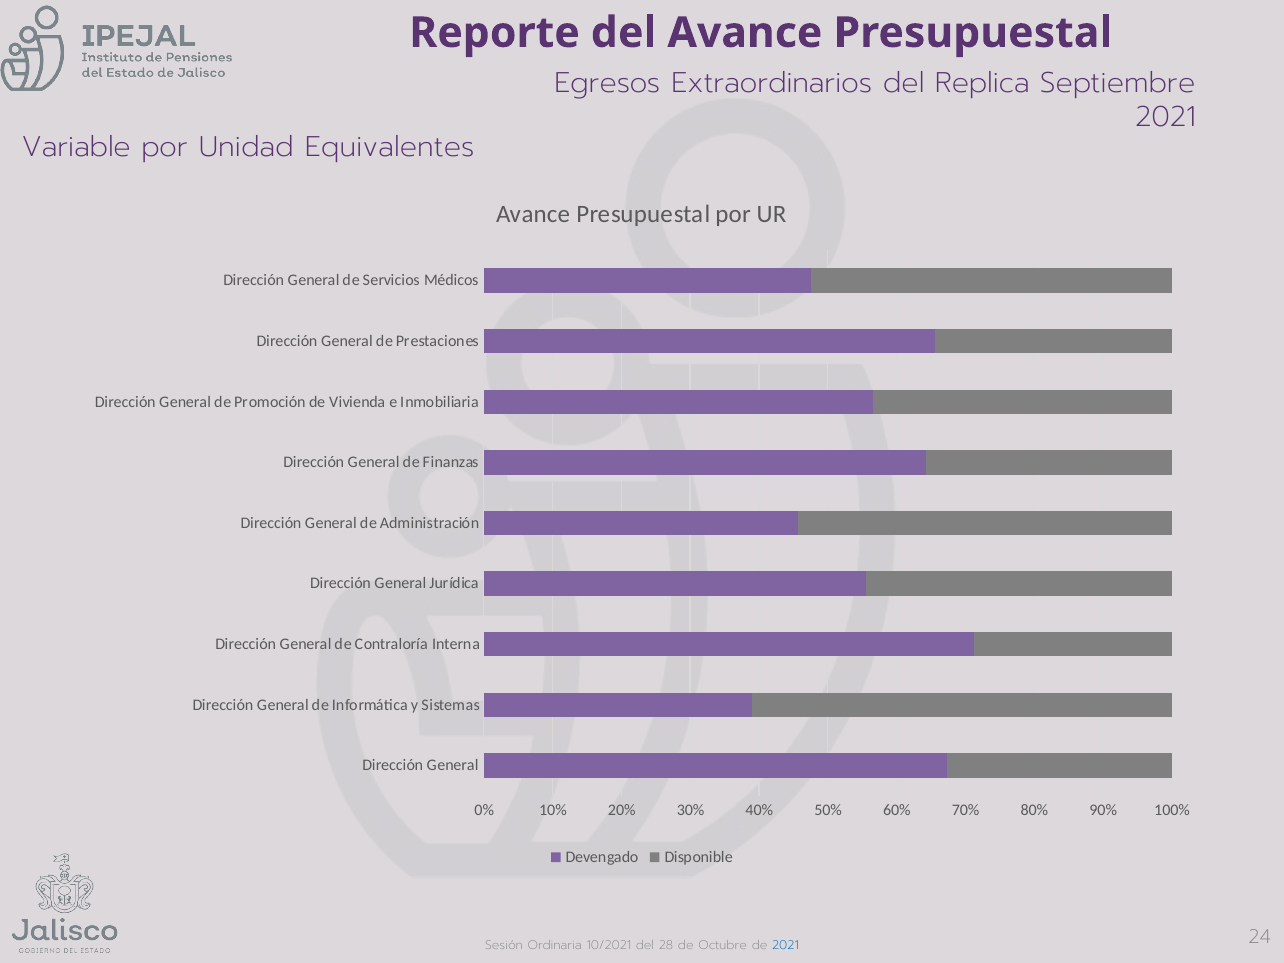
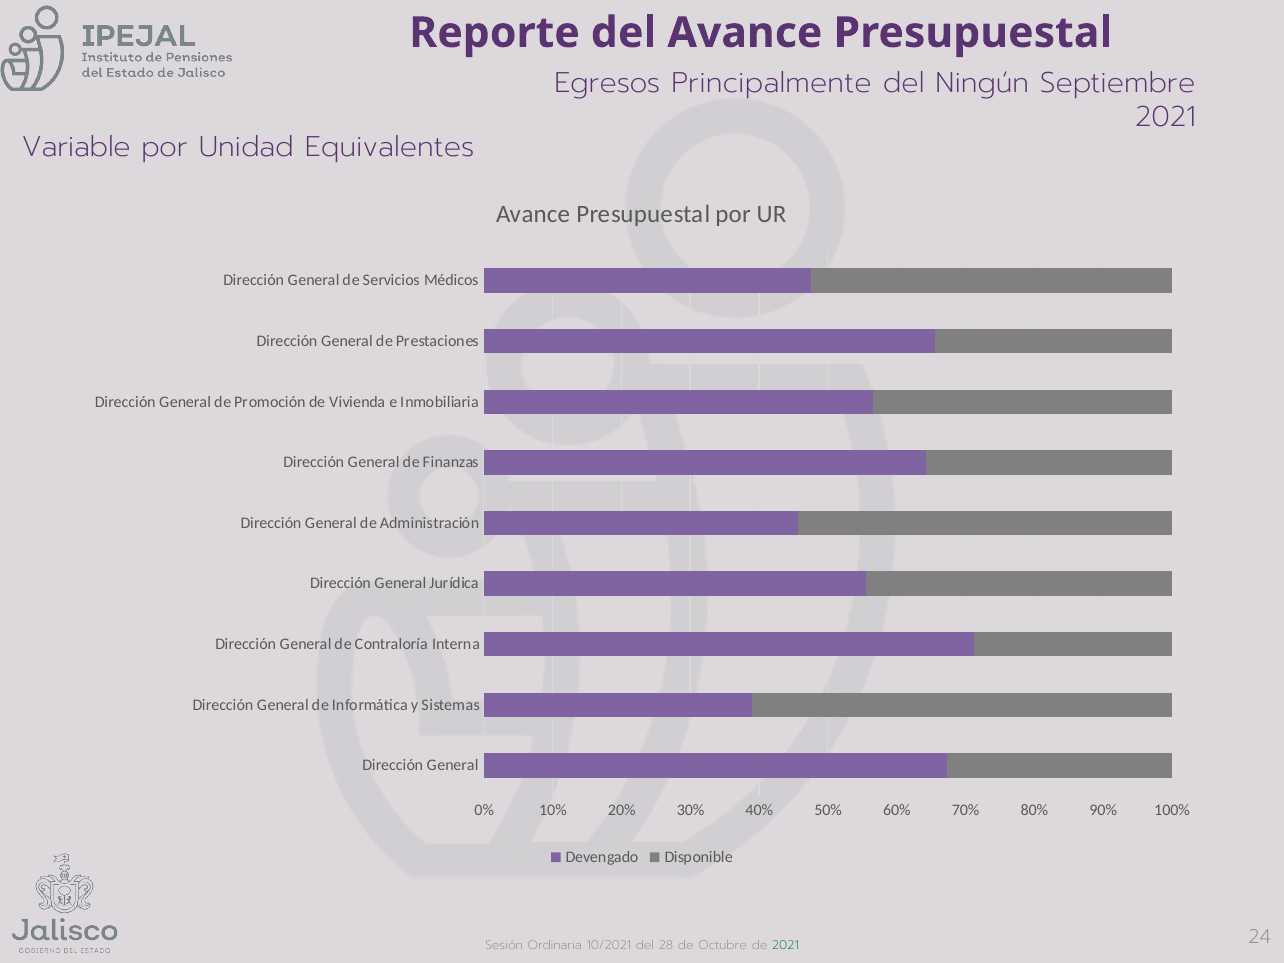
Extraordinarios: Extraordinarios -> Principalmente
Replica: Replica -> Ningún
2021 at (785, 946) colour: blue -> green
